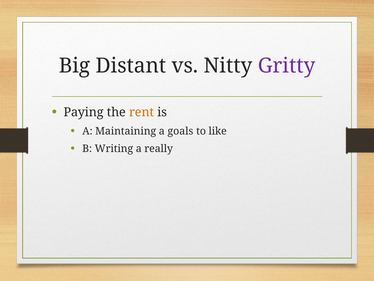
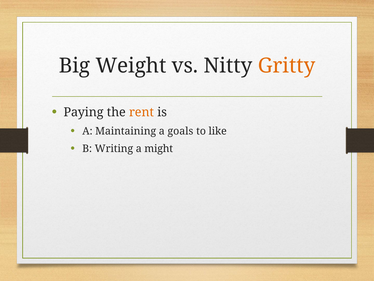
Distant: Distant -> Weight
Gritty colour: purple -> orange
really: really -> might
